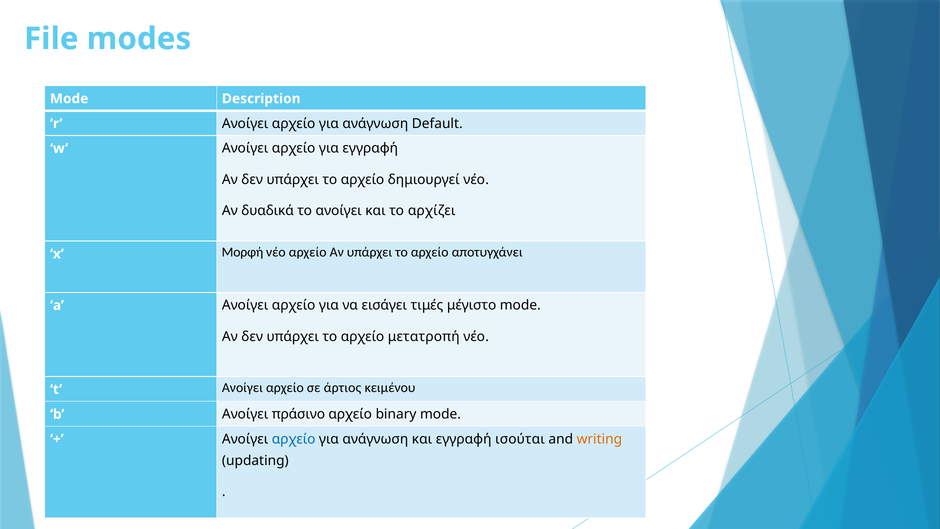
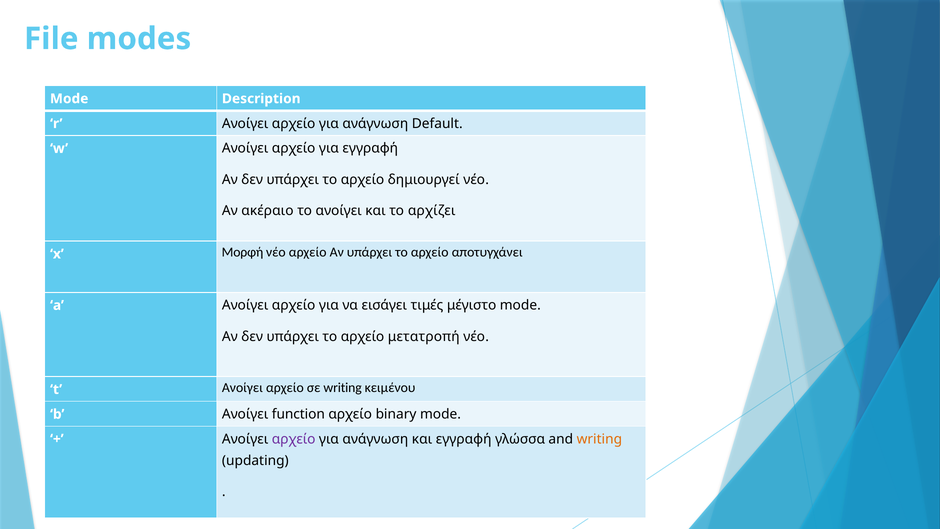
δυαδικά: δυαδικά -> ακέραιο
σε άρτιος: άρτιος -> writing
πράσινο: πράσινο -> function
αρχείο at (294, 439) colour: blue -> purple
ισούται: ισούται -> γλώσσα
